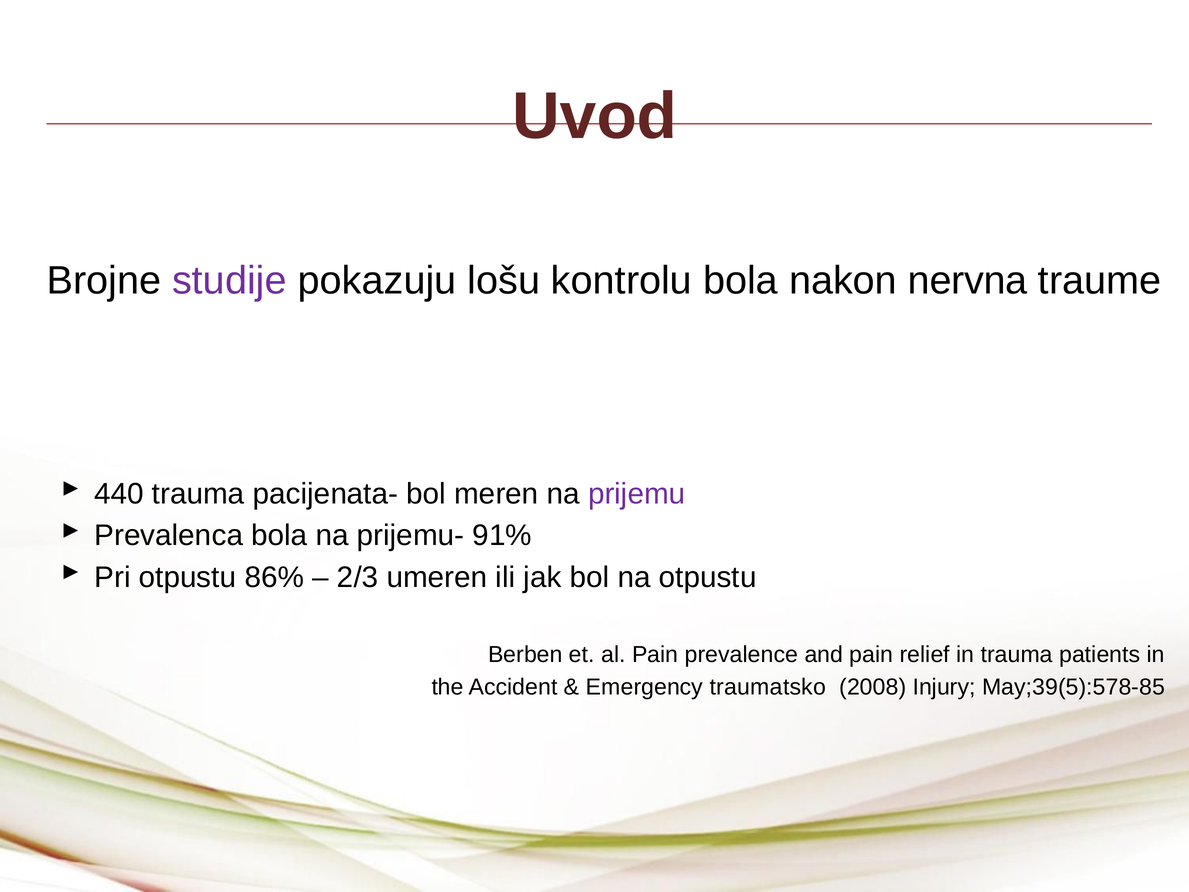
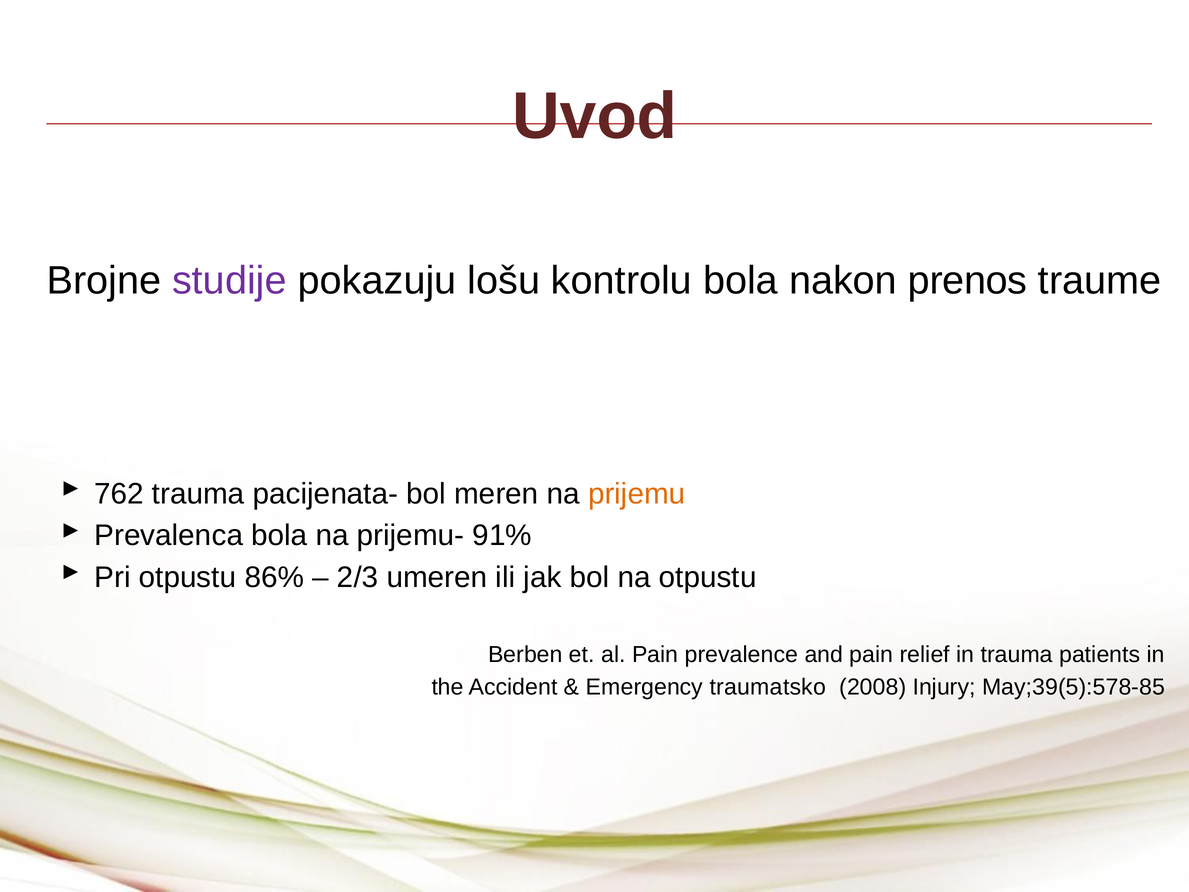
nervna: nervna -> prenos
440: 440 -> 762
prijemu colour: purple -> orange
